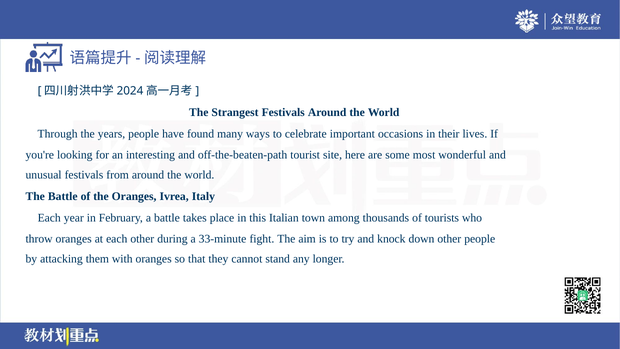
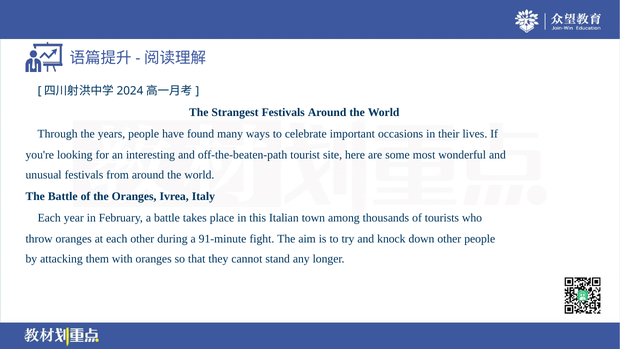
33-minute: 33-minute -> 91-minute
